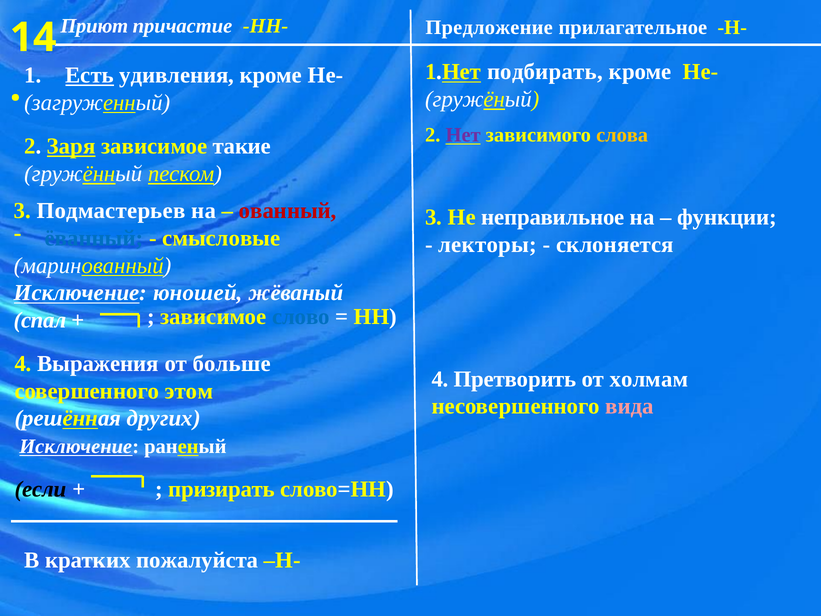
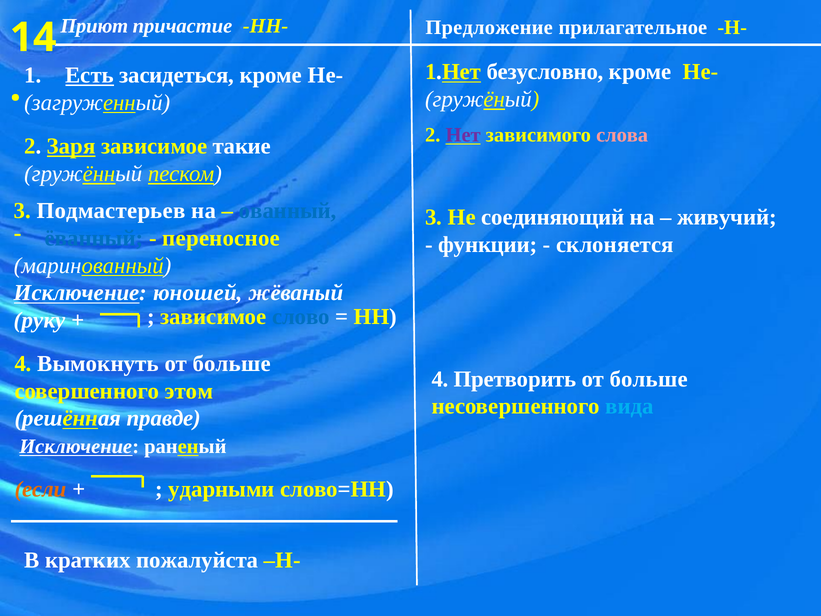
подбирать: подбирать -> безусловно
удивления: удивления -> засидеться
слова colour: yellow -> pink
ованный colour: red -> blue
неправильное: неправильное -> соединяющий
функции: функции -> живучий
смысловые: смысловые -> переносное
лекторы: лекторы -> функции
спал: спал -> руку
Выражения: Выражения -> Вымокнуть
холмам at (649, 379): холмам -> больше
вида colour: pink -> light blue
других: других -> правде
если colour: black -> orange
призирать: призирать -> ударными
